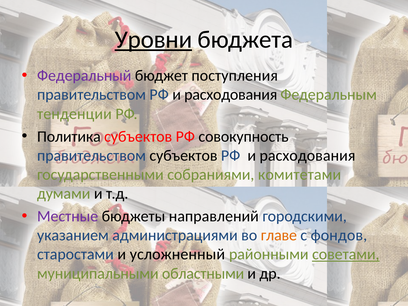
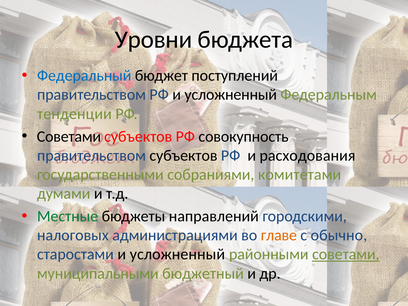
Уровни underline: present -> none
Федеральный colour: purple -> blue
поступления: поступления -> поступлений
правительством РФ и расходования: расходования -> усложненный
Политика at (69, 136): Политика -> Советами
Местные colour: purple -> green
указанием: указанием -> налоговых
фондов: фондов -> обычно
областными: областными -> бюджетный
